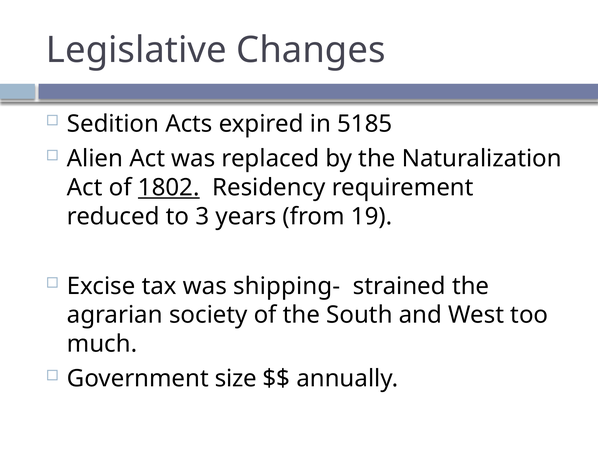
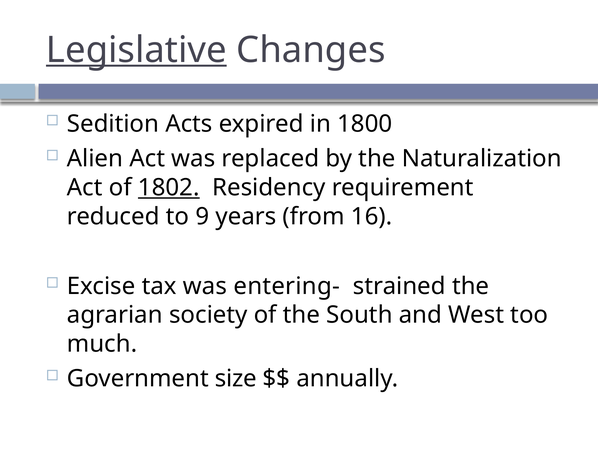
Legislative underline: none -> present
5185: 5185 -> 1800
3: 3 -> 9
19: 19 -> 16
shipping-: shipping- -> entering-
